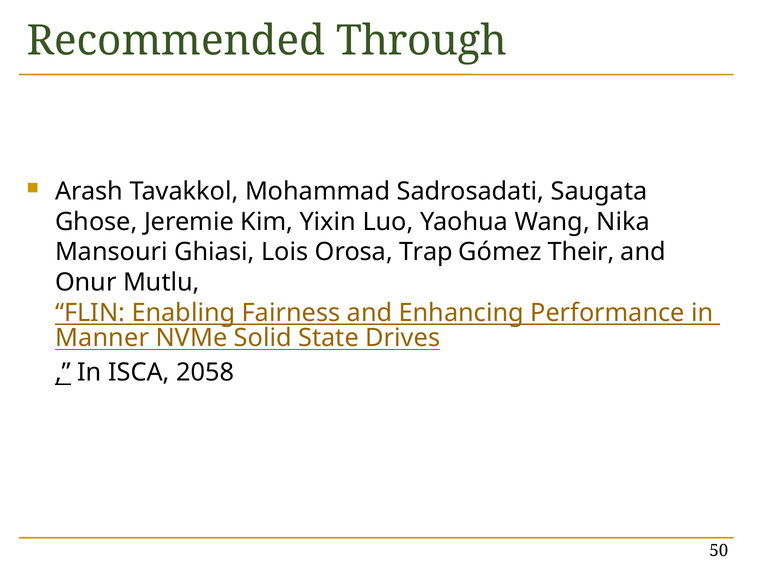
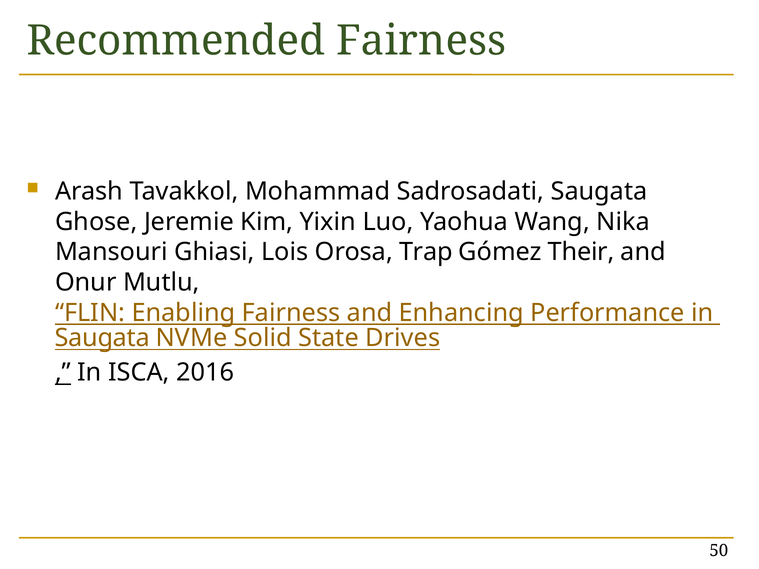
Recommended Through: Through -> Fairness
Manner at (102, 338): Manner -> Saugata
2058: 2058 -> 2016
